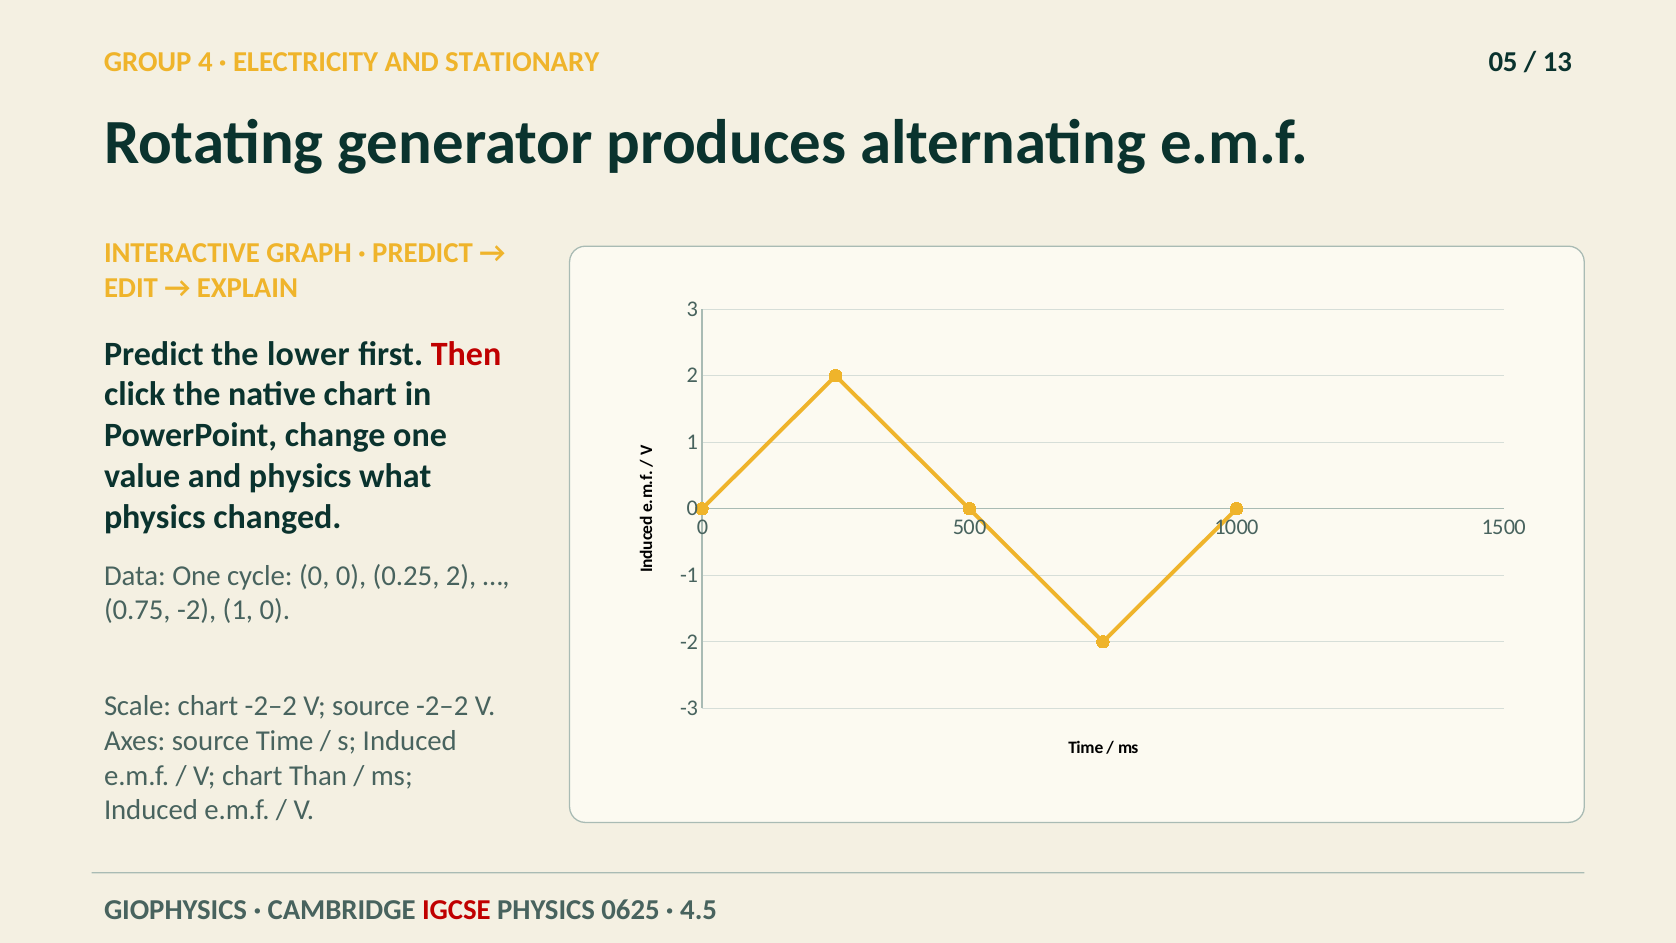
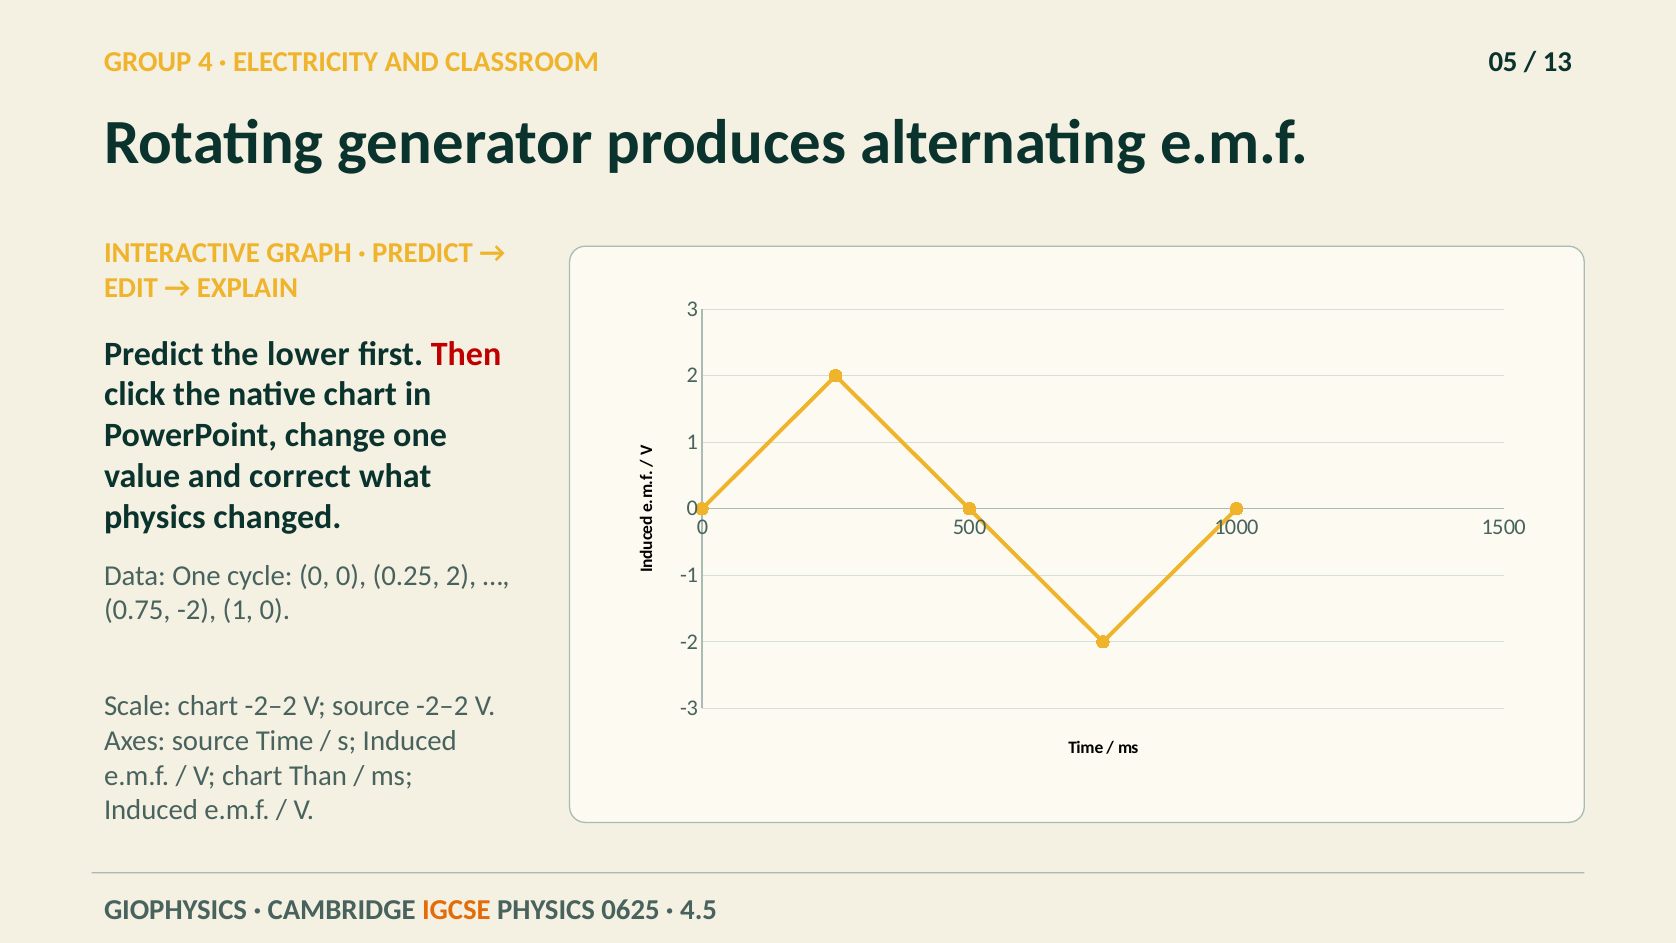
STATIONARY: STATIONARY -> CLASSROOM
and physics: physics -> correct
IGCSE colour: red -> orange
